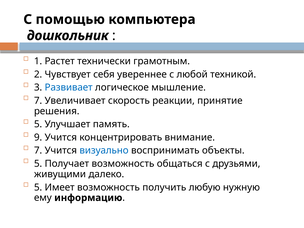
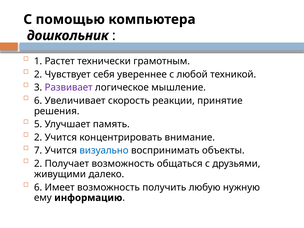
Развивает colour: blue -> purple
7 at (38, 101): 7 -> 6
9 at (38, 137): 9 -> 2
5 at (38, 164): 5 -> 2
5 at (38, 187): 5 -> 6
